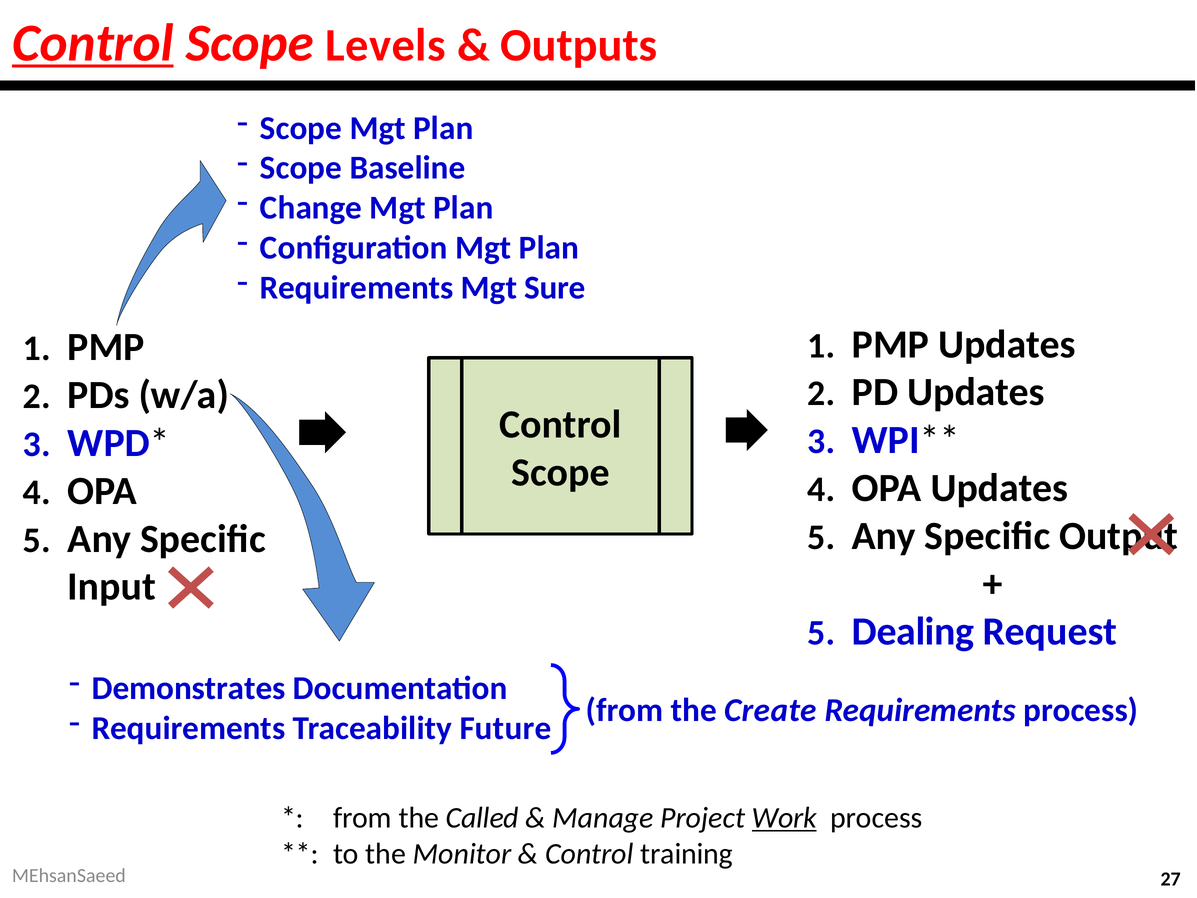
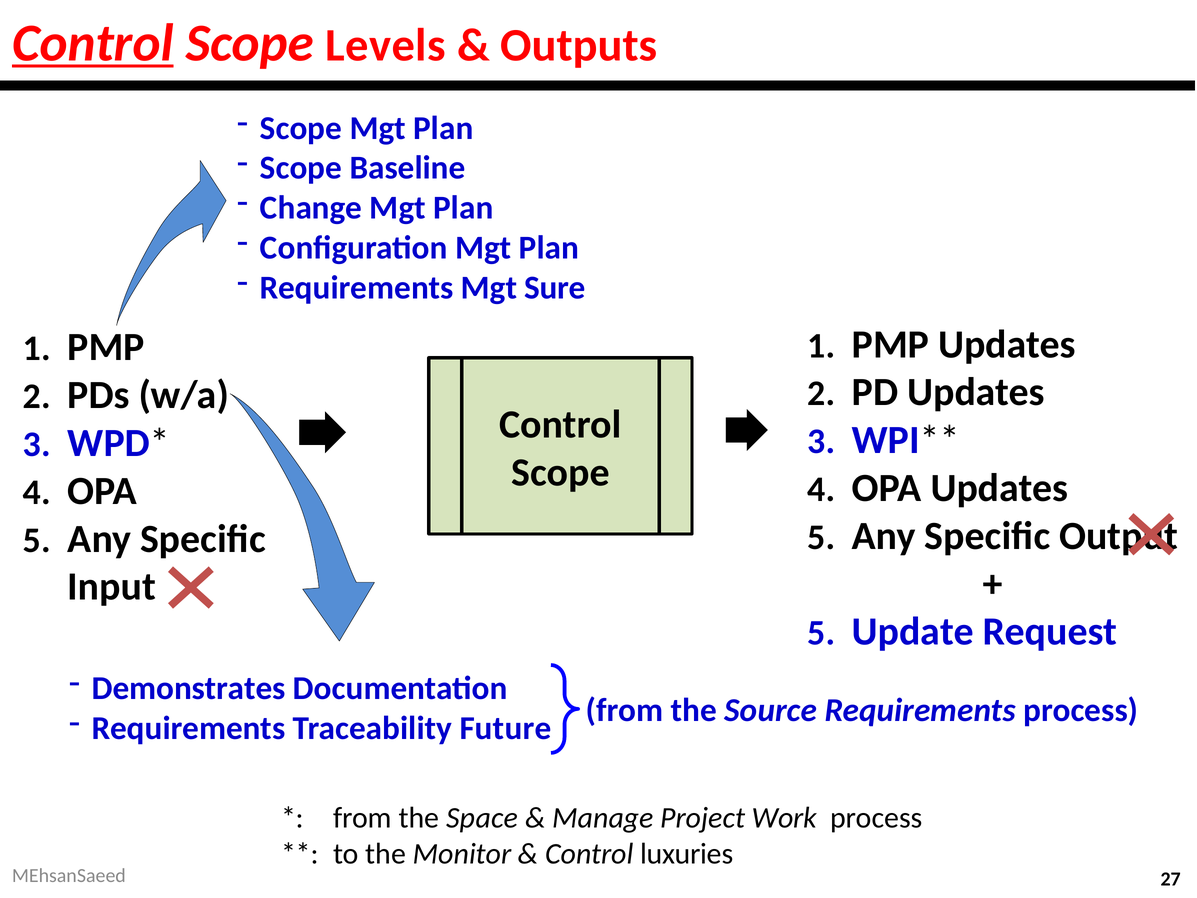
Dealing: Dealing -> Update
Create: Create -> Source
Called: Called -> Space
Work underline: present -> none
training: training -> luxuries
